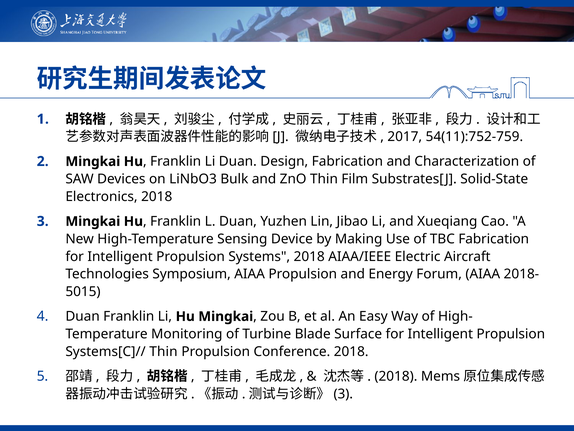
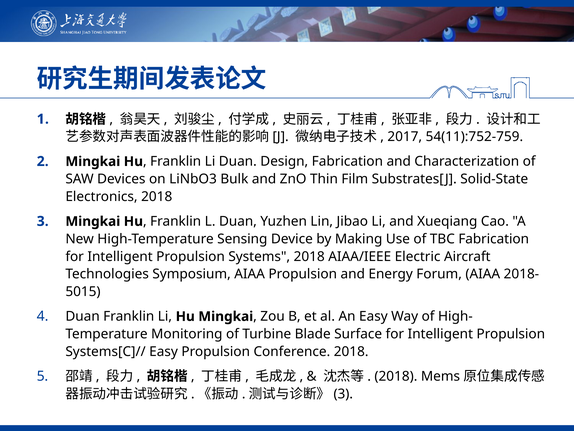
Systems[C]// Thin: Thin -> Easy
